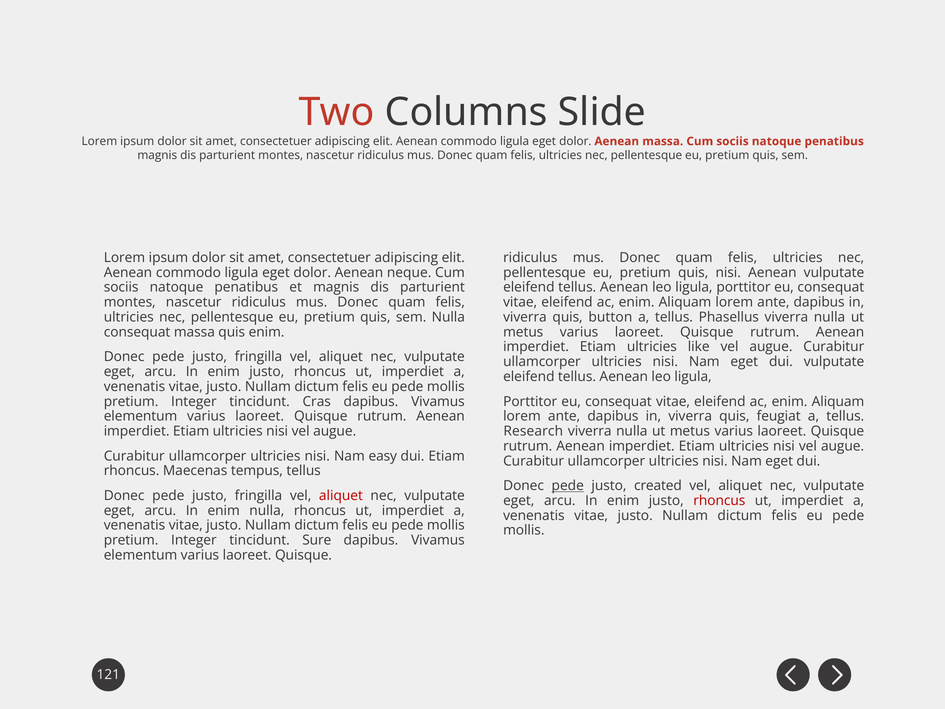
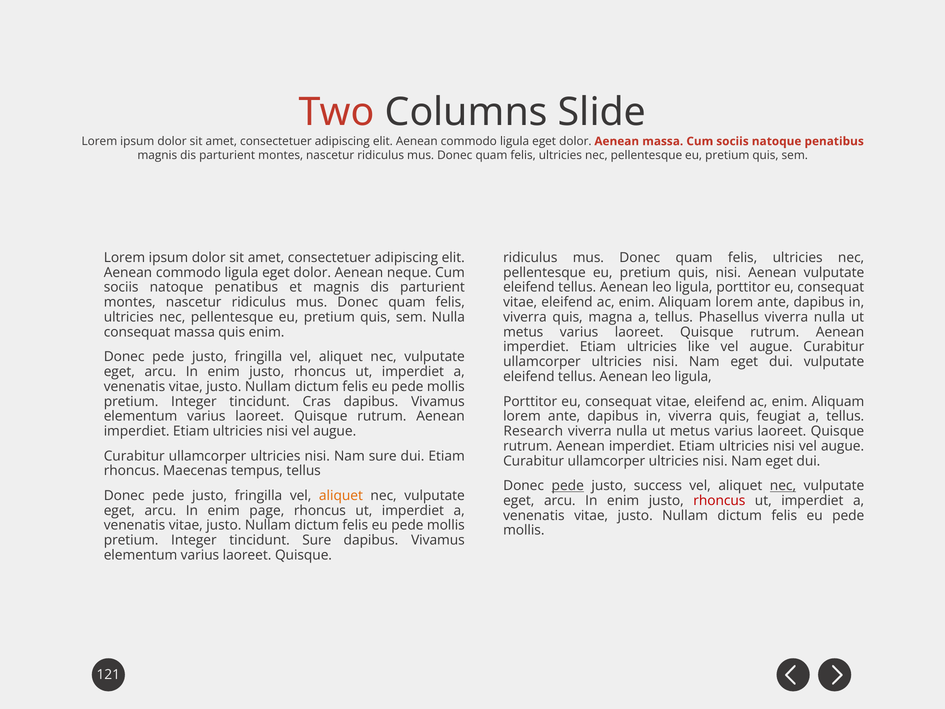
button: button -> magna
Nam easy: easy -> sure
created: created -> success
nec at (783, 486) underline: none -> present
aliquet at (341, 495) colour: red -> orange
enim nulla: nulla -> page
